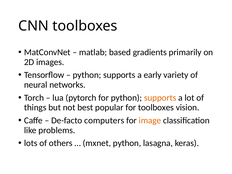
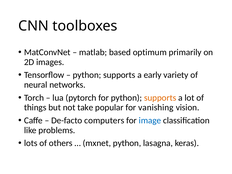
gradients: gradients -> optimum
best: best -> take
for toolboxes: toolboxes -> vanishing
image colour: orange -> blue
